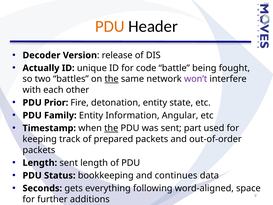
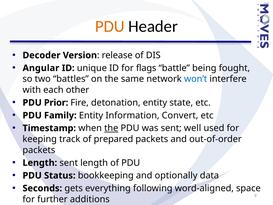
Actually: Actually -> Angular
code: code -> flags
the at (112, 79) underline: present -> none
won’t colour: purple -> blue
Angular: Angular -> Convert
part: part -> well
continues: continues -> optionally
